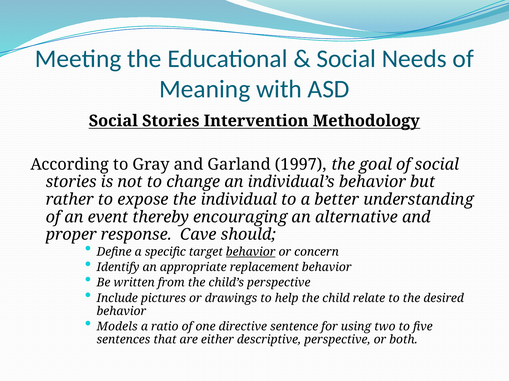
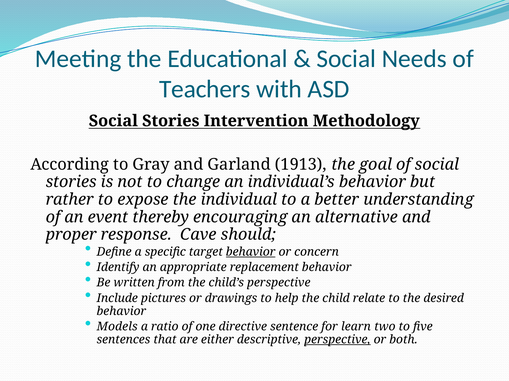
Meaning: Meaning -> Teachers
1997: 1997 -> 1913
using: using -> learn
perspective at (337, 340) underline: none -> present
